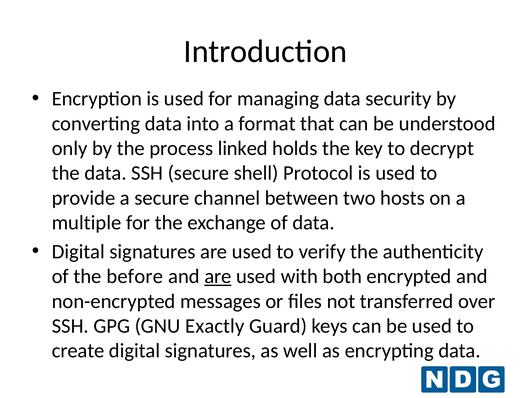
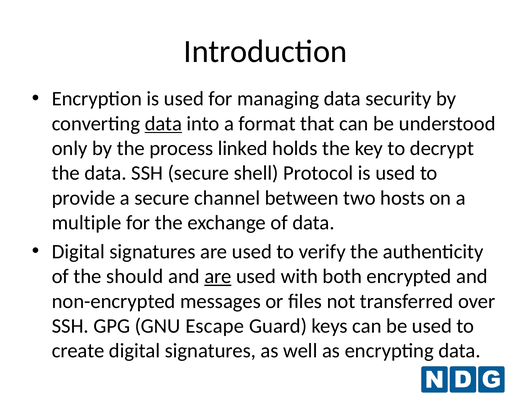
data at (163, 124) underline: none -> present
before: before -> should
Exactly: Exactly -> Escape
